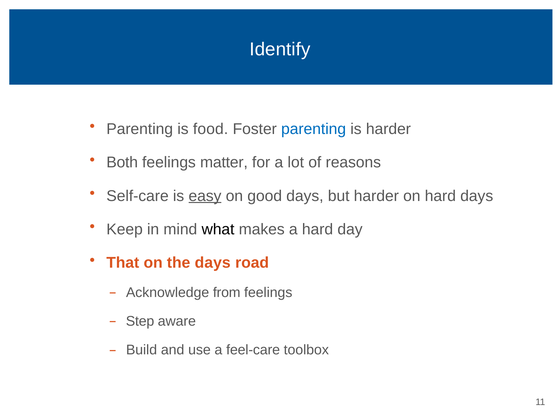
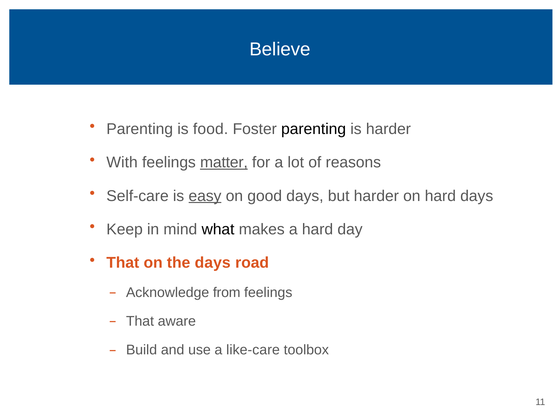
Identify: Identify -> Believe
parenting at (314, 129) colour: blue -> black
Both: Both -> With
matter underline: none -> present
Step at (140, 321): Step -> That
feel-care: feel-care -> like-care
